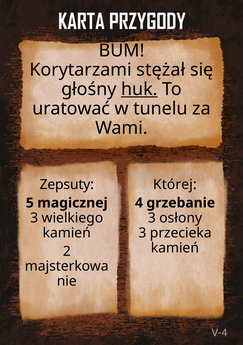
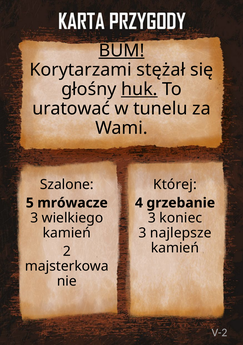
BUM underline: none -> present
Zepsuty: Zepsuty -> Szalone
magicznej: magicznej -> mrówacze
osłony: osłony -> koniec
przecieka: przecieka -> najlepsze
V-4: V-4 -> V-2
